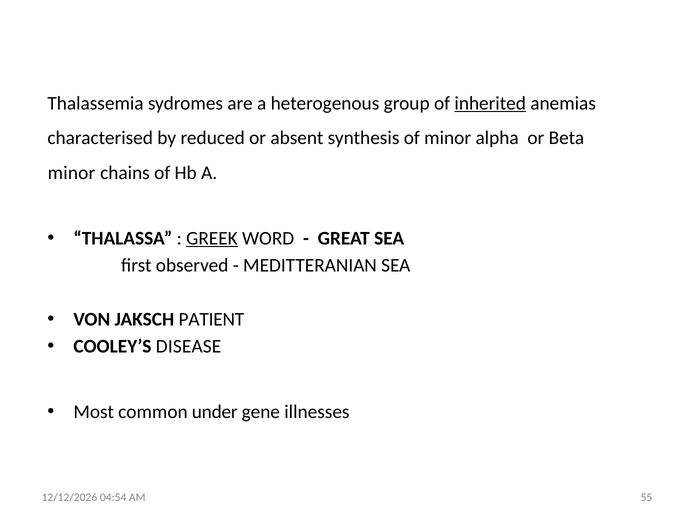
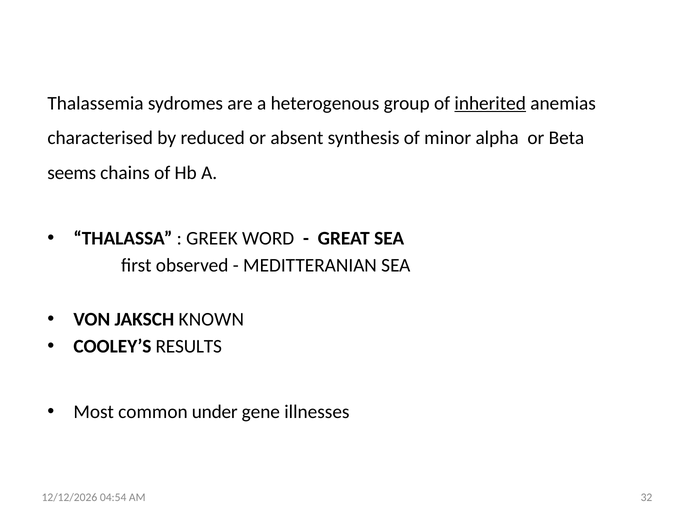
minor at (72, 173): minor -> seems
GREEK underline: present -> none
PATIENT: PATIENT -> KNOWN
DISEASE: DISEASE -> RESULTS
55: 55 -> 32
